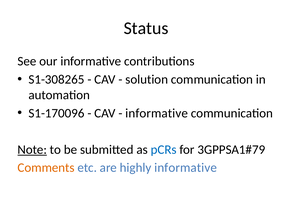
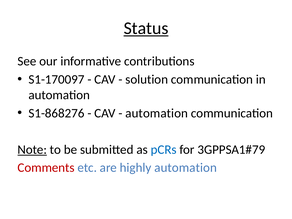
Status underline: none -> present
S1-308265: S1-308265 -> S1-170097
S1-170096: S1-170096 -> S1-868276
informative at (157, 113): informative -> automation
Comments colour: orange -> red
highly informative: informative -> automation
